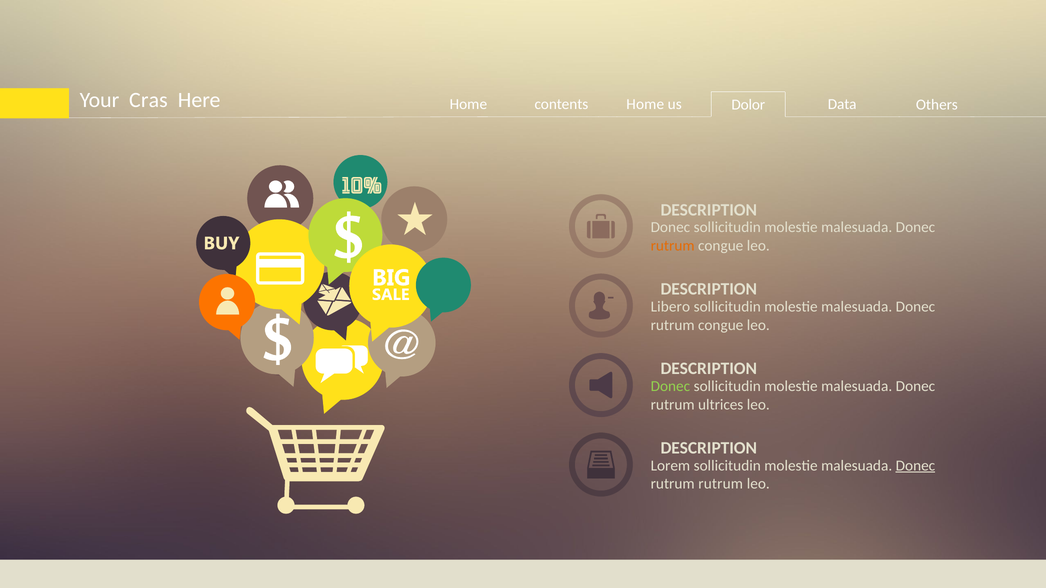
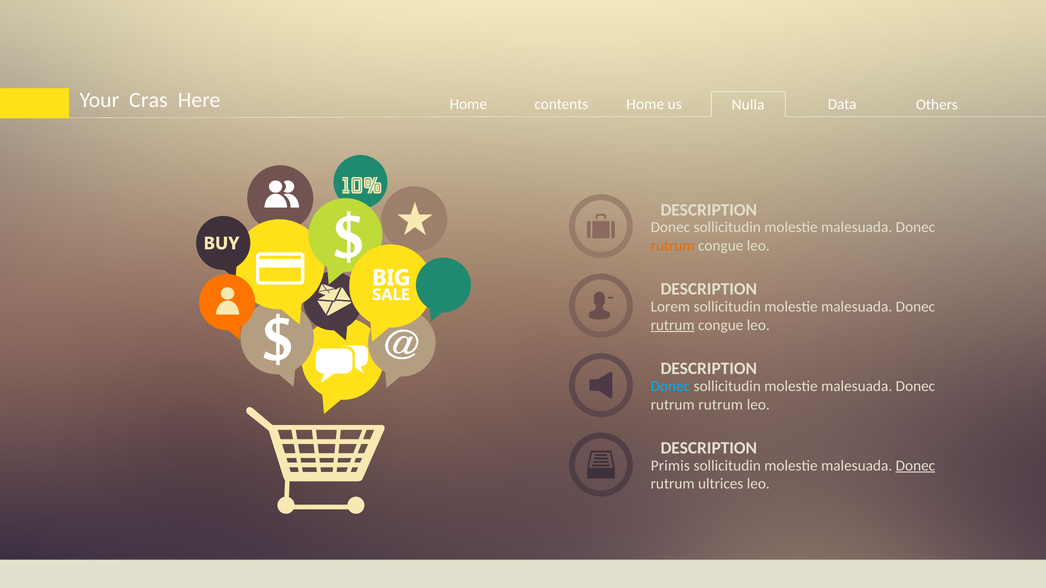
Dolor: Dolor -> Nulla
Libero: Libero -> Lorem
rutrum at (673, 325) underline: none -> present
Donec at (670, 386) colour: light green -> light blue
rutrum ultrices: ultrices -> rutrum
Lorem: Lorem -> Primis
rutrum rutrum: rutrum -> ultrices
